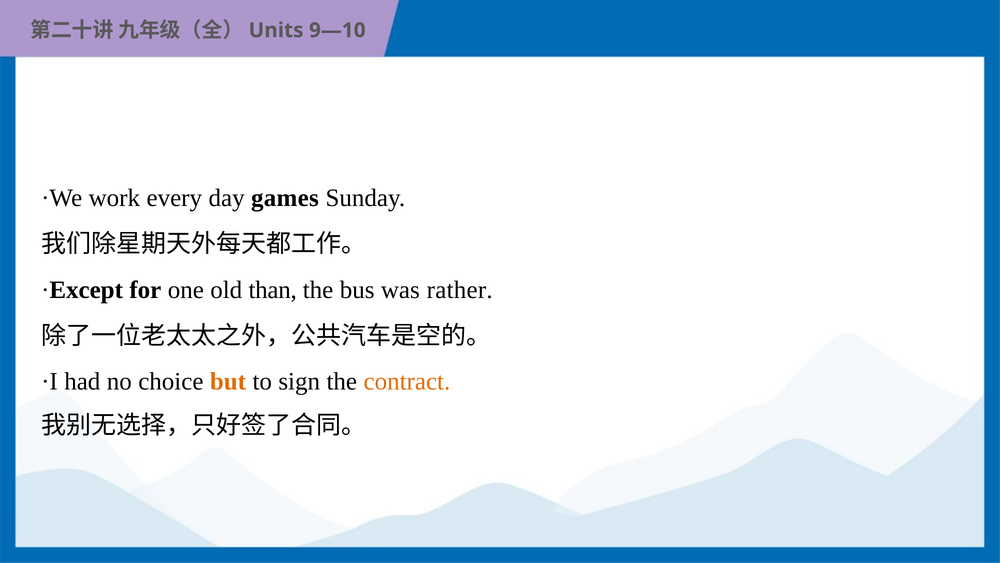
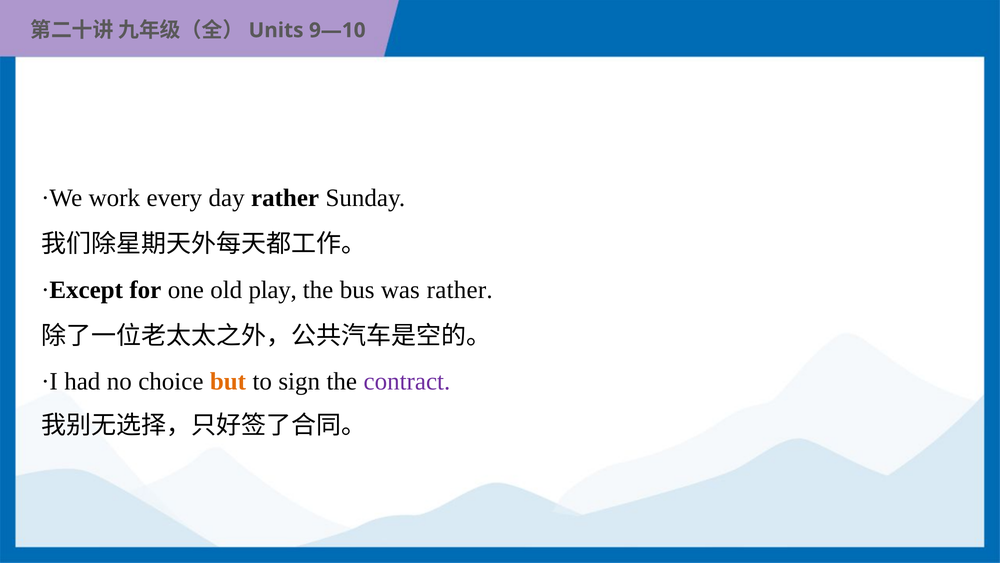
day games: games -> rather
than: than -> play
contract colour: orange -> purple
